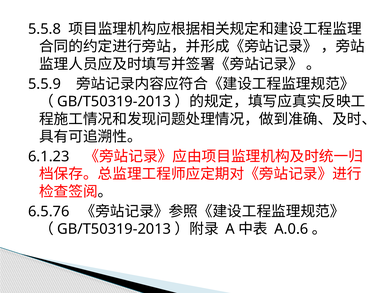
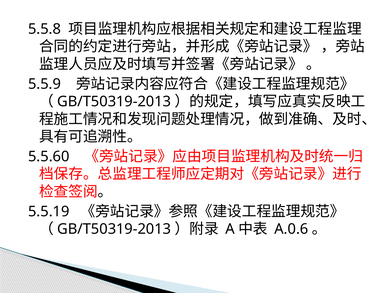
6.1.23: 6.1.23 -> 5.5.60
6.5.76: 6.5.76 -> 5.5.19
